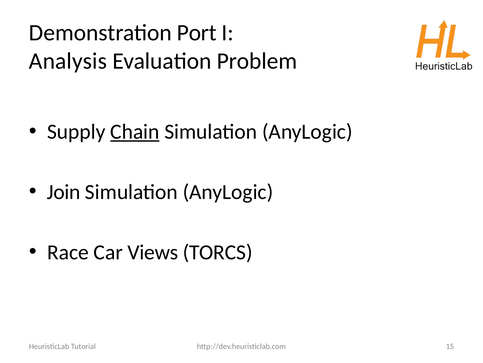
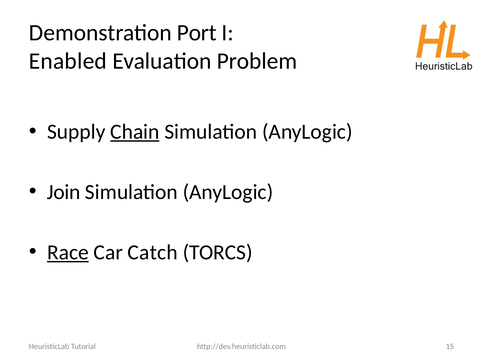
Analysis: Analysis -> Enabled
Race underline: none -> present
Views: Views -> Catch
